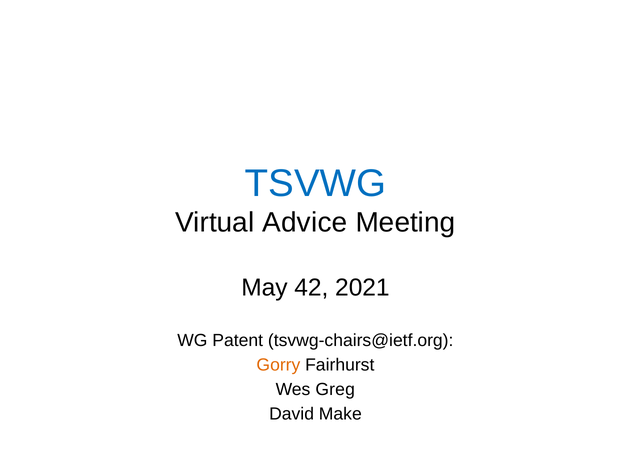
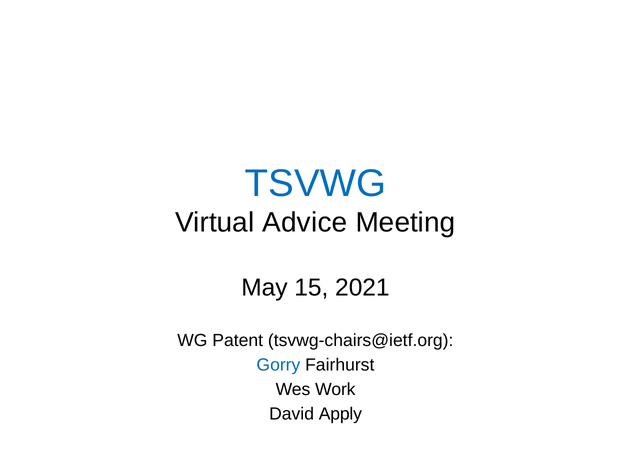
42: 42 -> 15
Gorry colour: orange -> blue
Greg: Greg -> Work
Make: Make -> Apply
